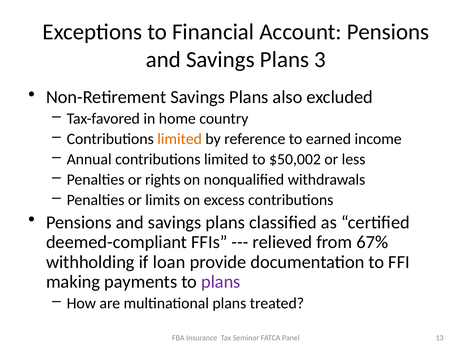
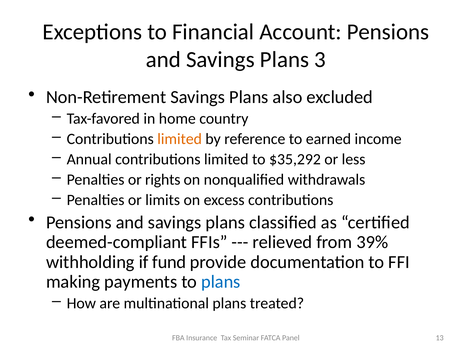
$50,002: $50,002 -> $35,292
67%: 67% -> 39%
loan: loan -> fund
plans at (221, 282) colour: purple -> blue
